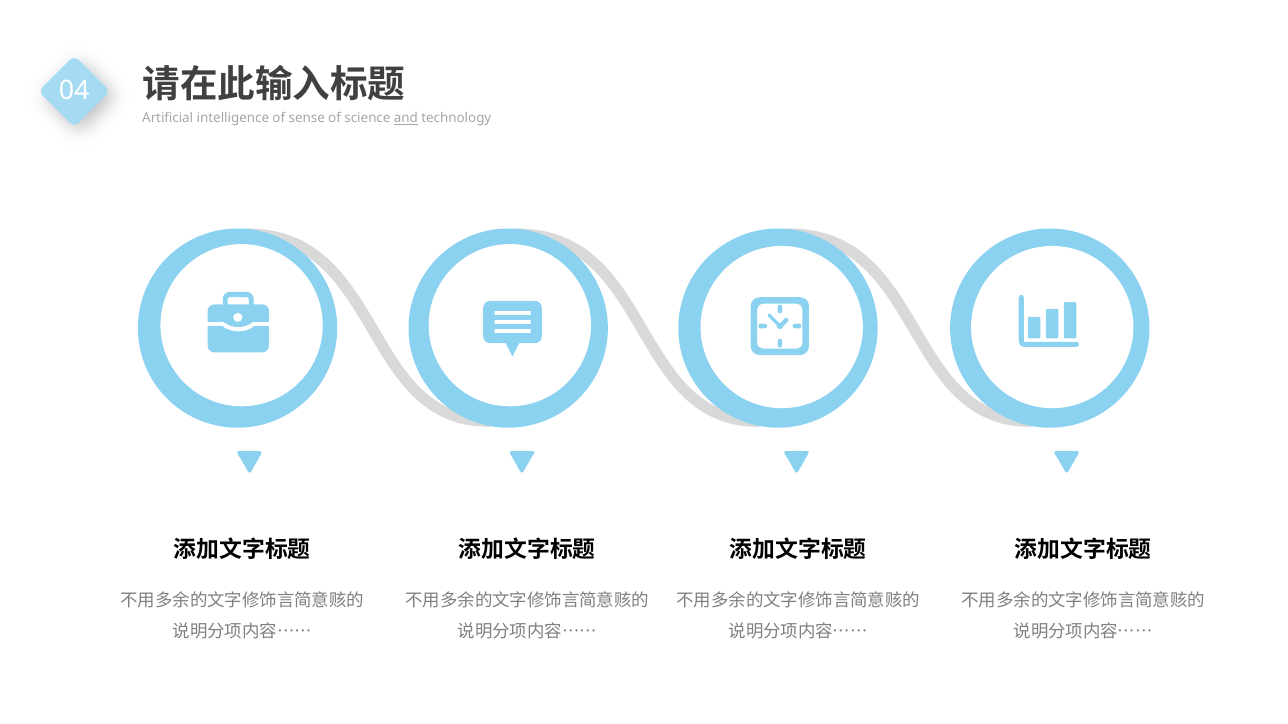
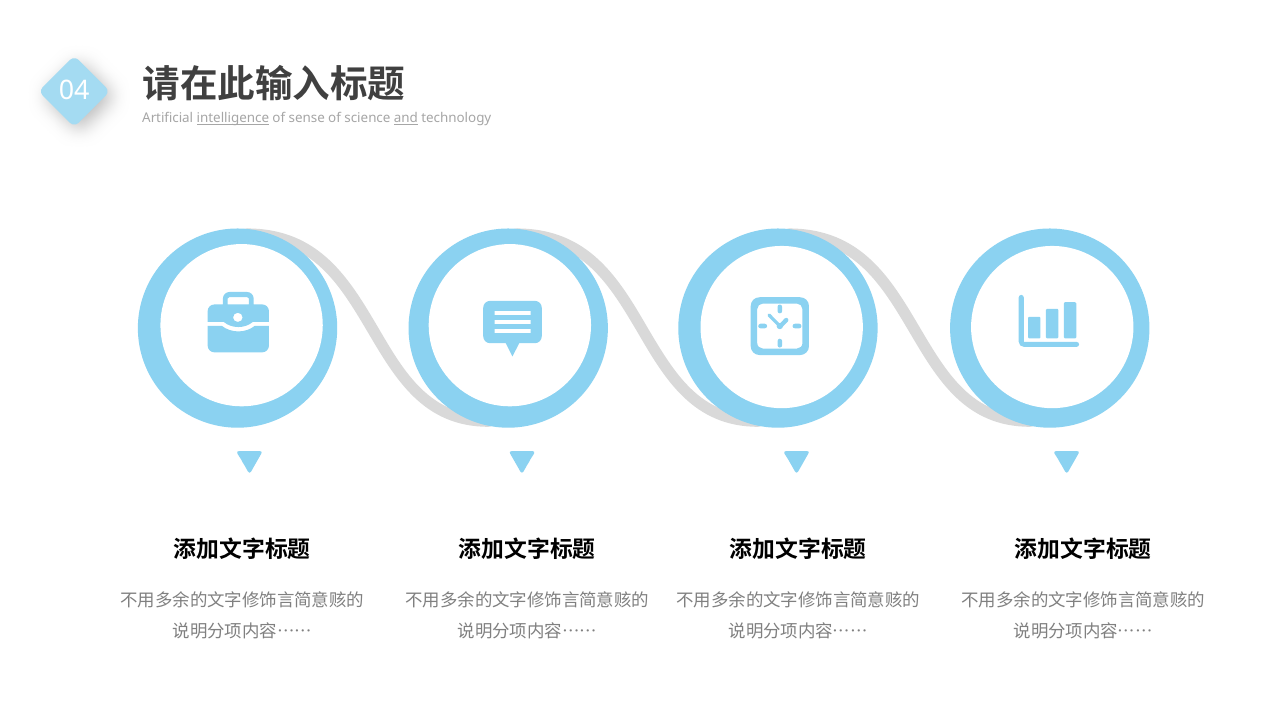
intelligence underline: none -> present
